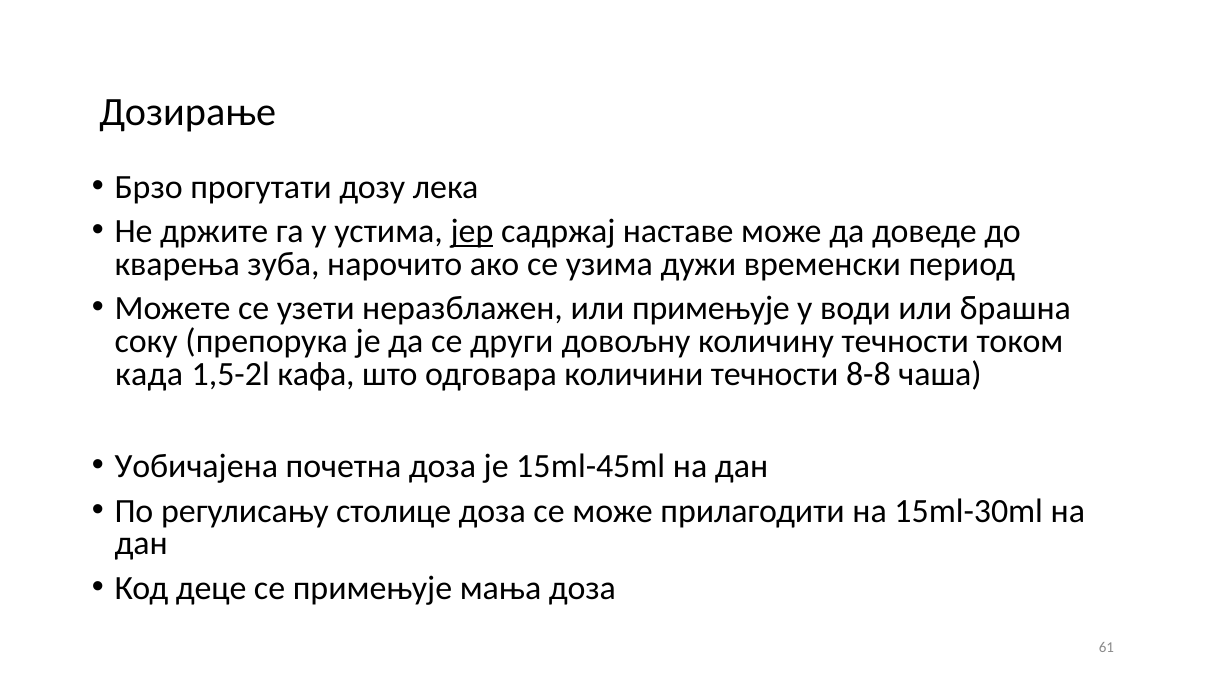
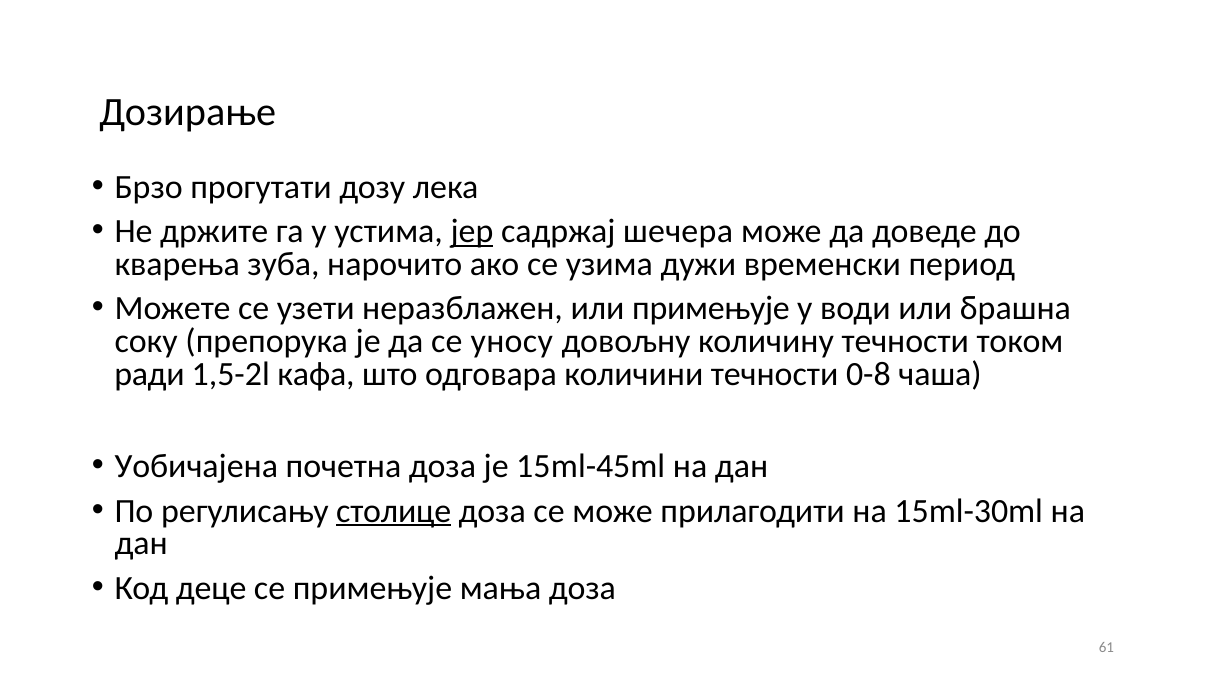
наставе: наставе -> шечера
други: други -> уносу
када: када -> ради
8-8: 8-8 -> 0-8
столице underline: none -> present
